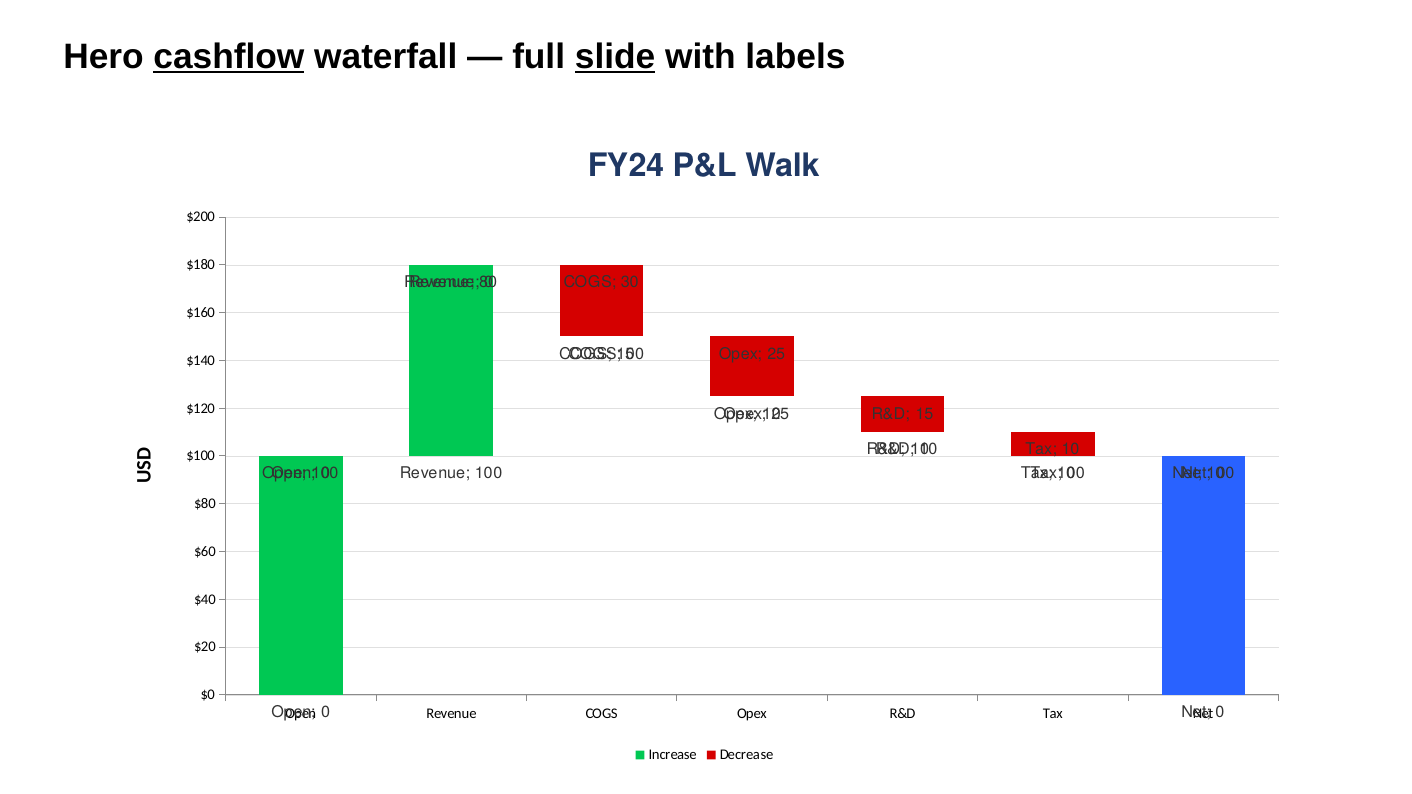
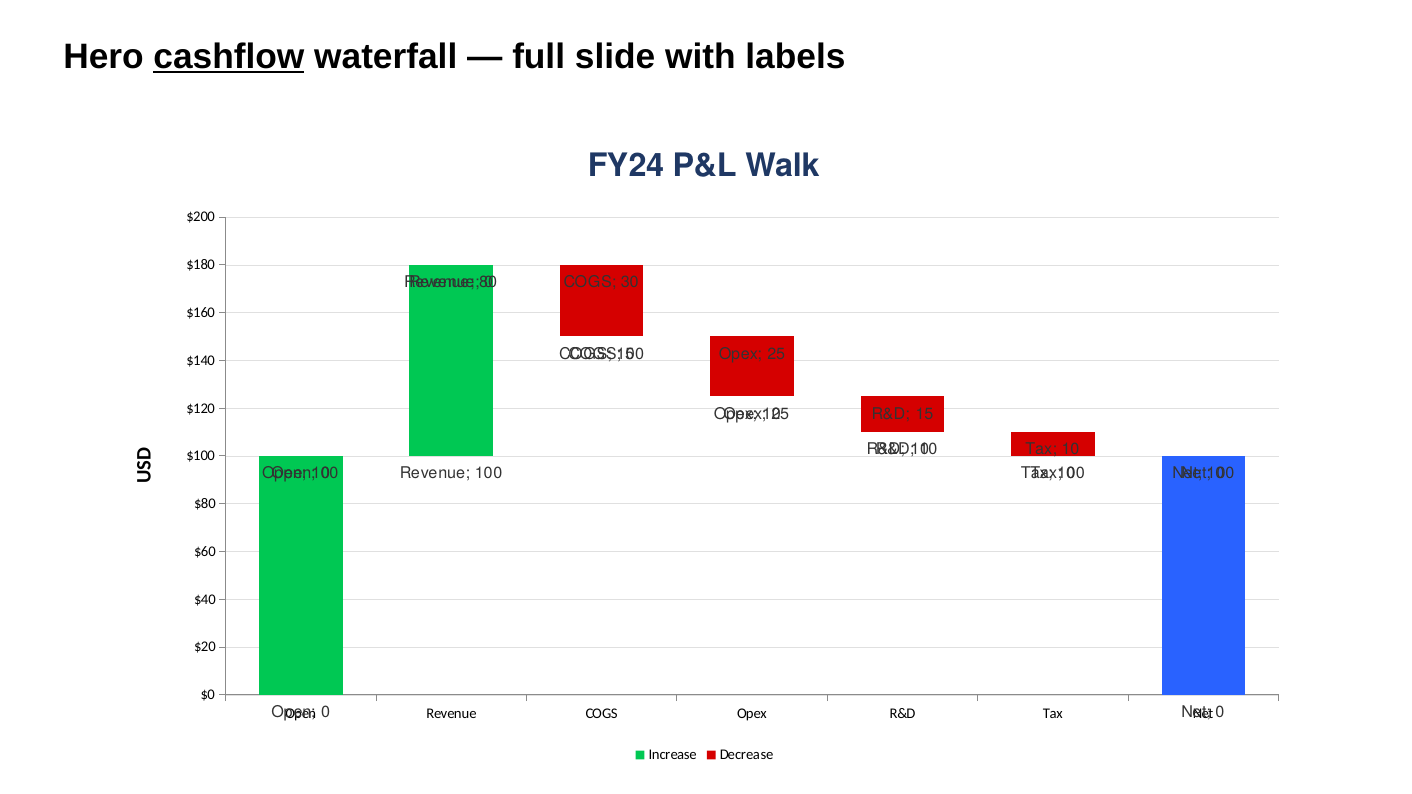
slide underline: present -> none
